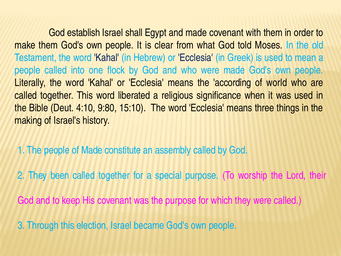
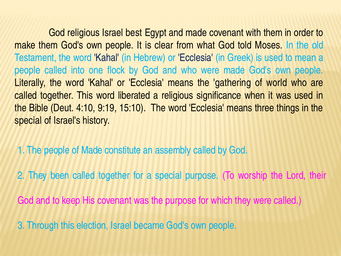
God establish: establish -> religious
shall: shall -> best
according: according -> gathering
9:80: 9:80 -> 9:19
making at (28, 120): making -> special
